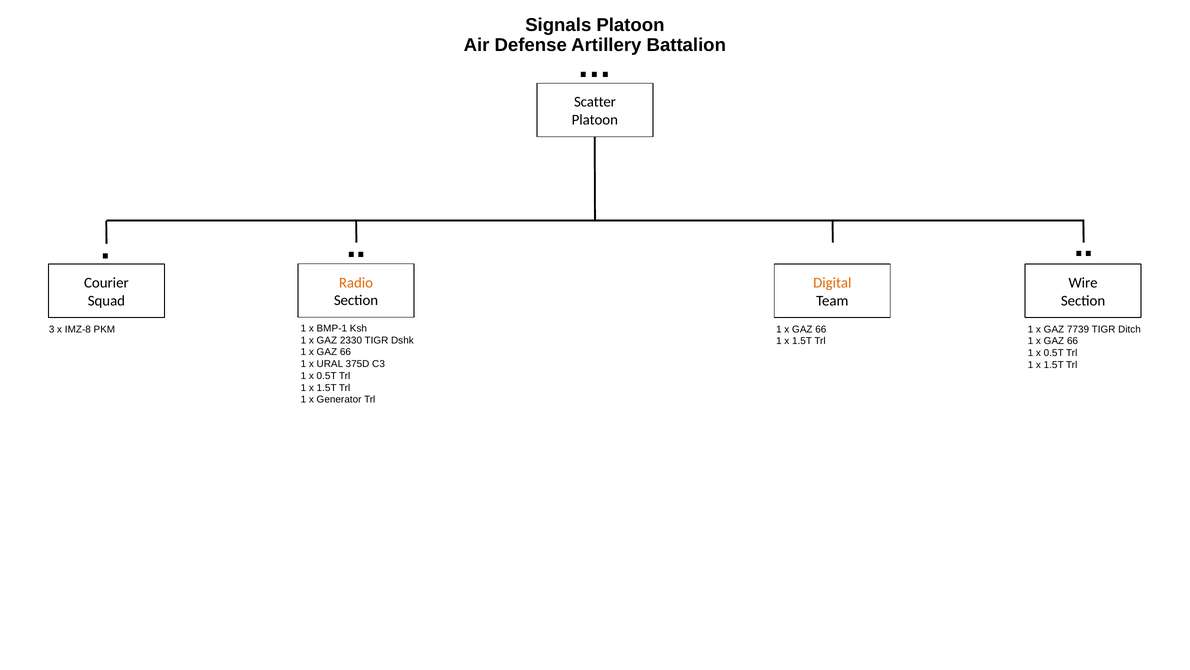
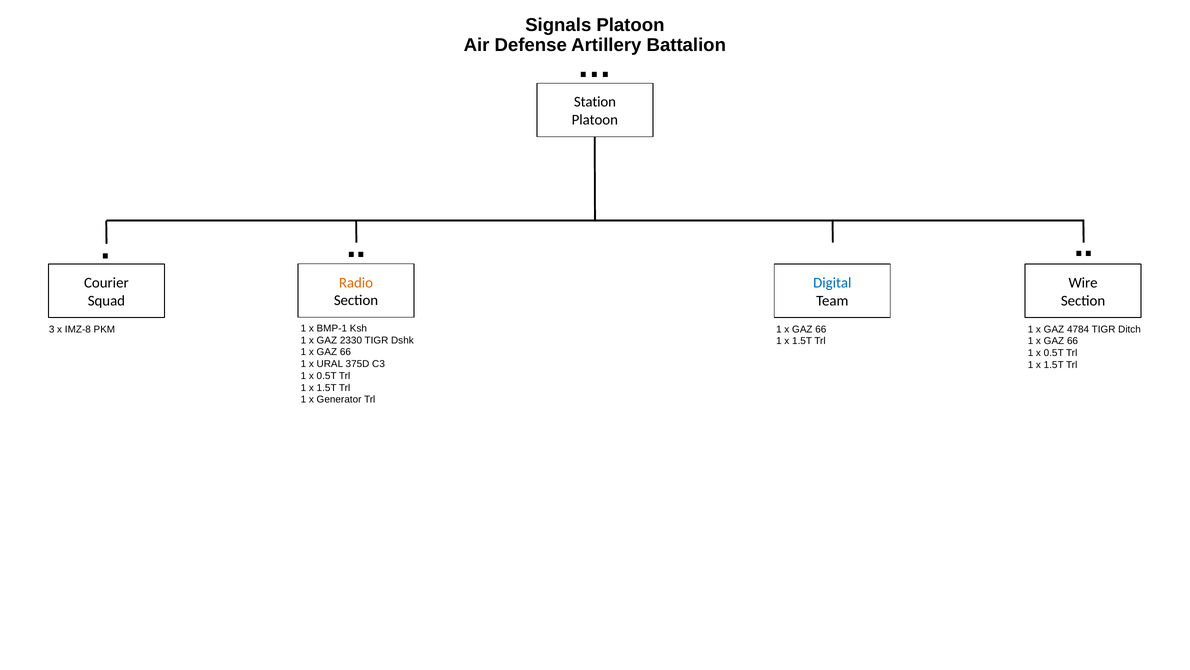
Scatter: Scatter -> Station
Digital colour: orange -> blue
7739: 7739 -> 4784
